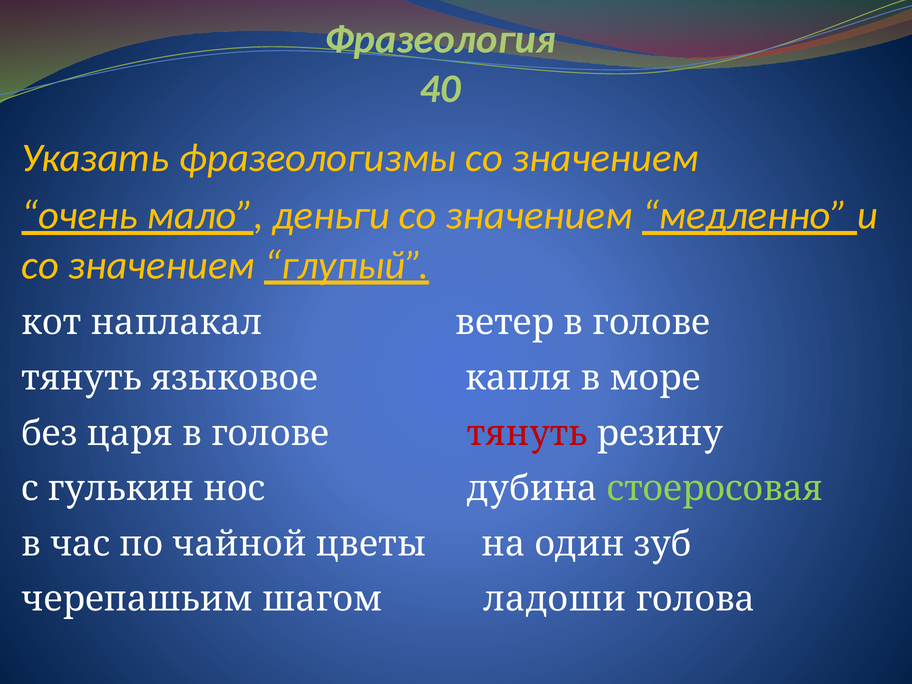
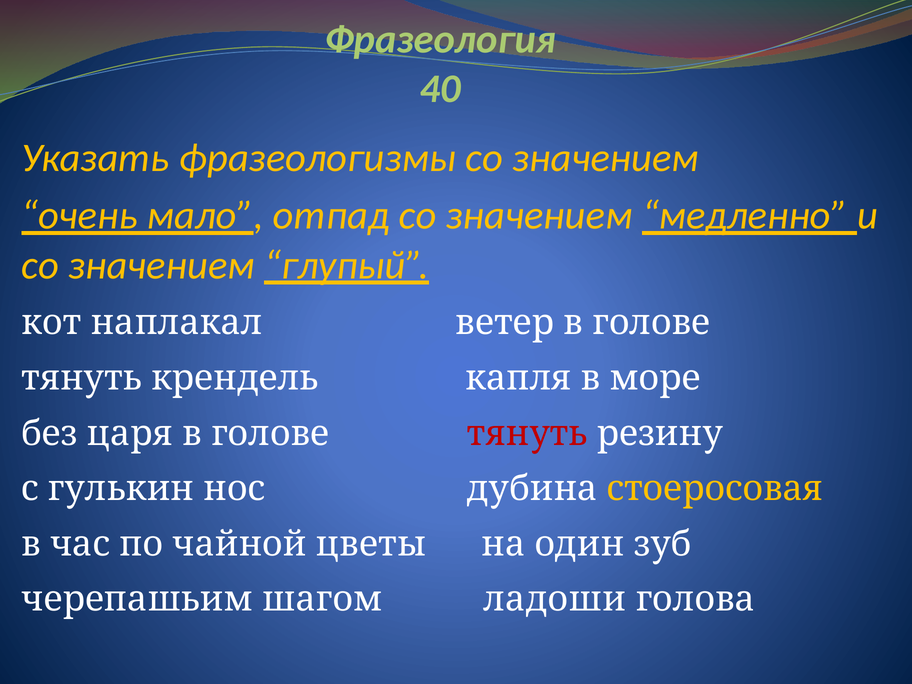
деньги: деньги -> отпад
языковое: языковое -> крендель
стоеросовая colour: light green -> yellow
